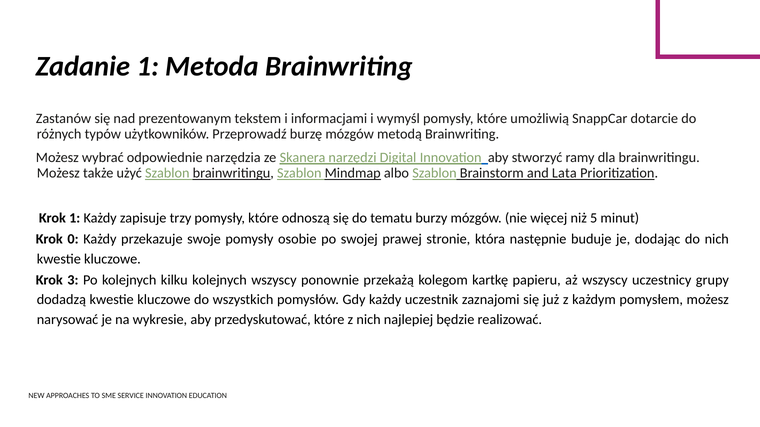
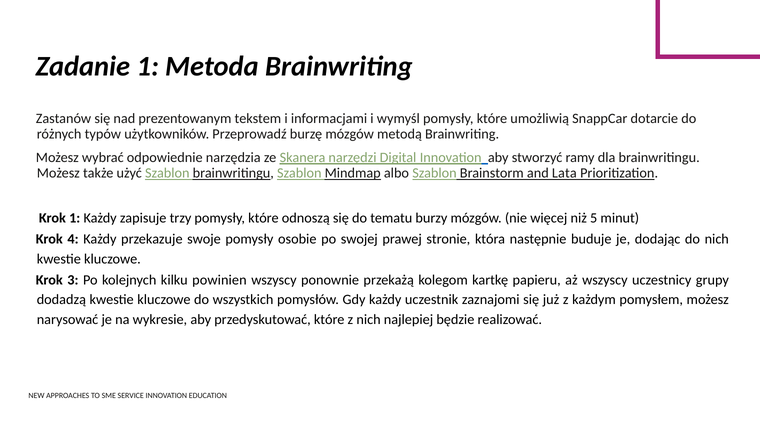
0: 0 -> 4
kilku kolejnych: kolejnych -> powinien
